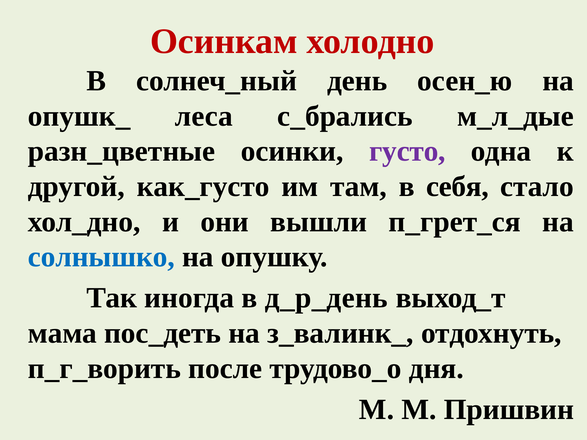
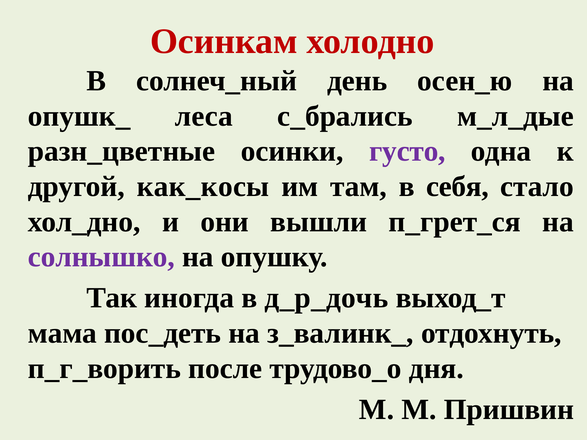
как_густо: как_густо -> как_косы
солнышко colour: blue -> purple
д_р_день: д_р_день -> д_р_дочь
